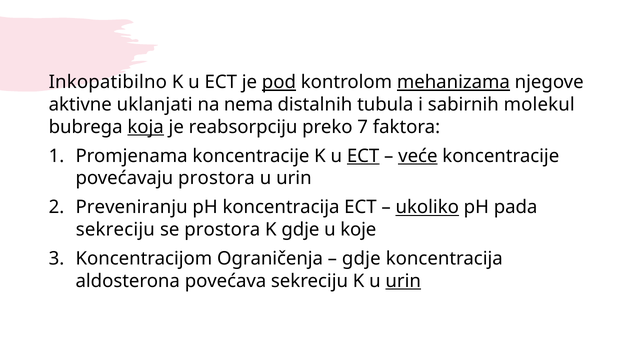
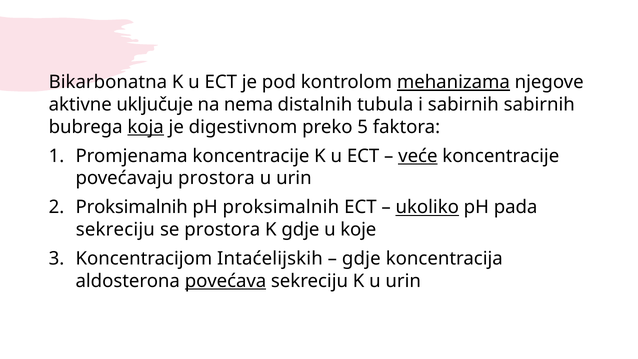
Inkopatibilno: Inkopatibilno -> Bikarbonatna
pod underline: present -> none
uklanjati: uklanjati -> uključuje
sabirnih molekul: molekul -> sabirnih
reabsorpciju: reabsorpciju -> digestivnom
7: 7 -> 5
ECT at (363, 156) underline: present -> none
Preveniranju at (132, 207): Preveniranju -> Proksimalnih
pH koncentracija: koncentracija -> proksimalnih
Ograničenja: Ograničenja -> Intaćelijskih
povećava underline: none -> present
urin at (403, 281) underline: present -> none
